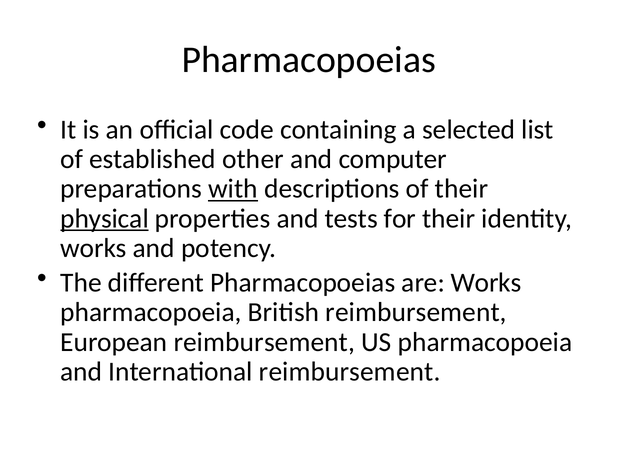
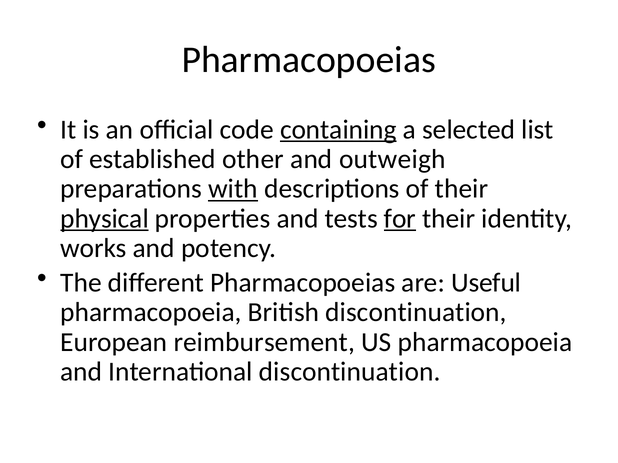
containing underline: none -> present
computer: computer -> outweigh
for underline: none -> present
are Works: Works -> Useful
British reimbursement: reimbursement -> discontinuation
International reimbursement: reimbursement -> discontinuation
